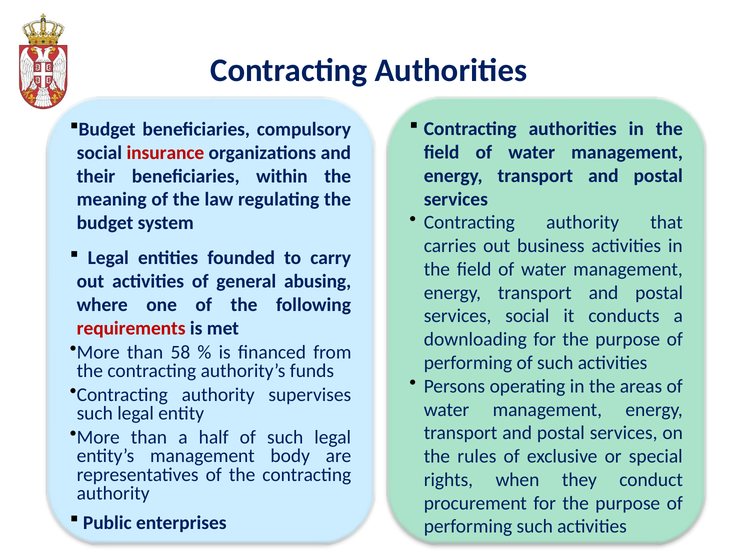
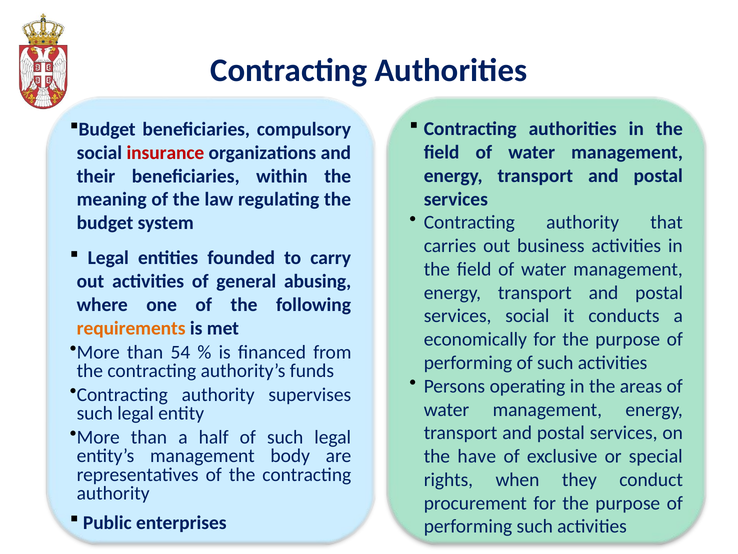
requirements colour: red -> orange
downloading: downloading -> economically
58: 58 -> 54
rules: rules -> have
